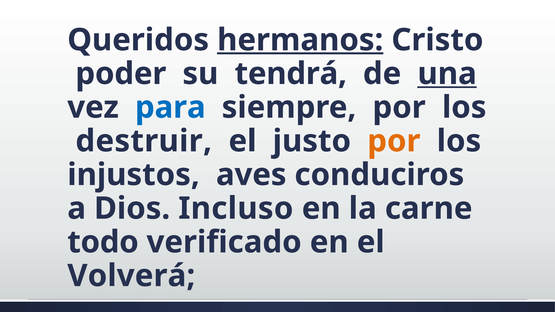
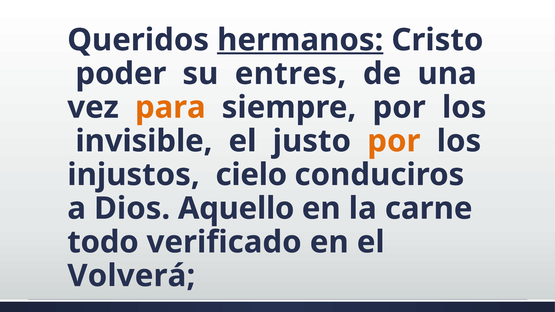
tendrá: tendrá -> entres
una underline: present -> none
para colour: blue -> orange
destruir: destruir -> invisible
aves: aves -> cielo
Incluso: Incluso -> Aquello
